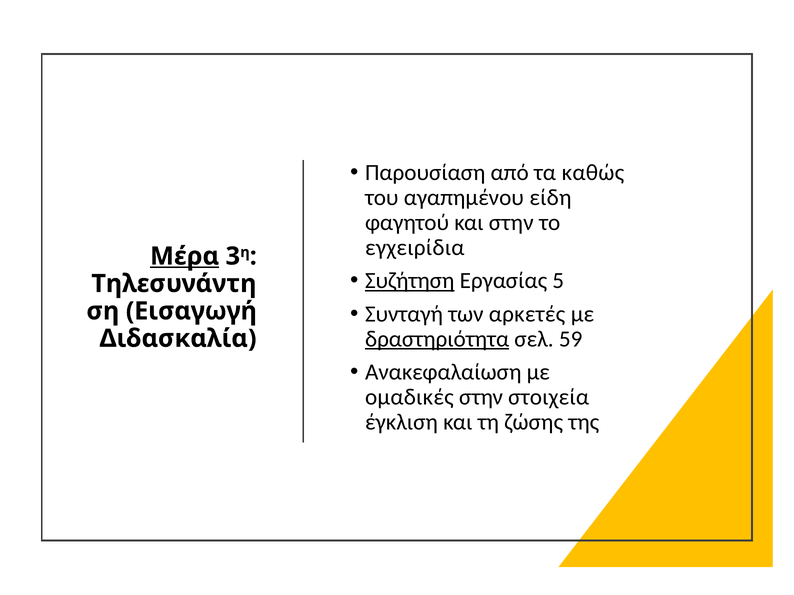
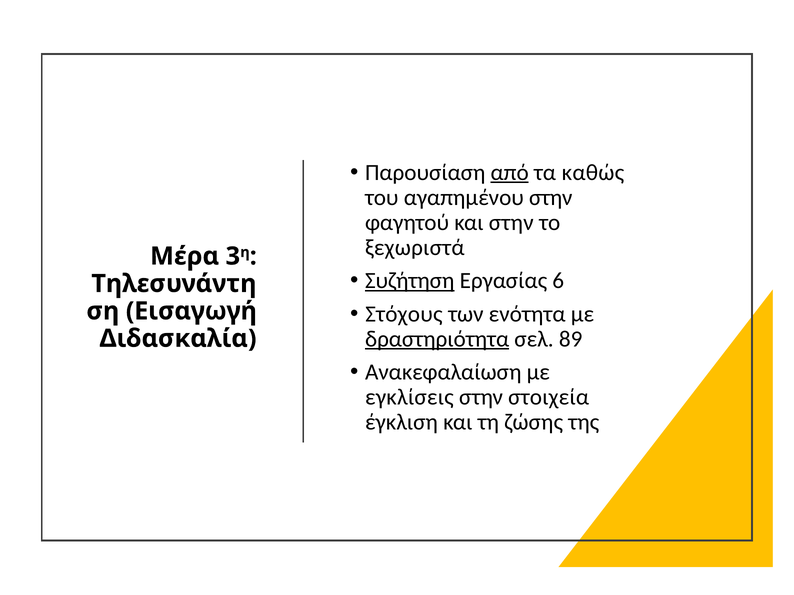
από underline: none -> present
αγαπημένου είδη: είδη -> στην
εγχειρίδια: εγχειρίδια -> ξεχωριστά
Μέρα underline: present -> none
5: 5 -> 6
Συνταγή: Συνταγή -> Στόχους
αρκετές: αρκετές -> ενότητα
59: 59 -> 89
ομαδικές: ομαδικές -> εγκλίσεις
